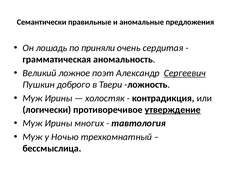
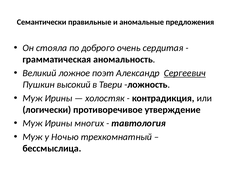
лошадь: лошадь -> стояла
приняли: приняли -> доброго
доброго: доброго -> высокий
утверждение underline: present -> none
